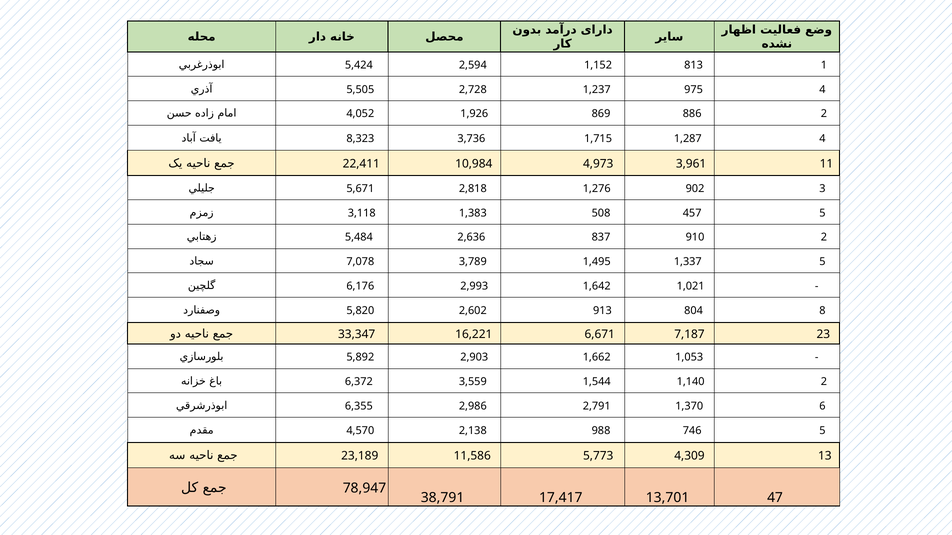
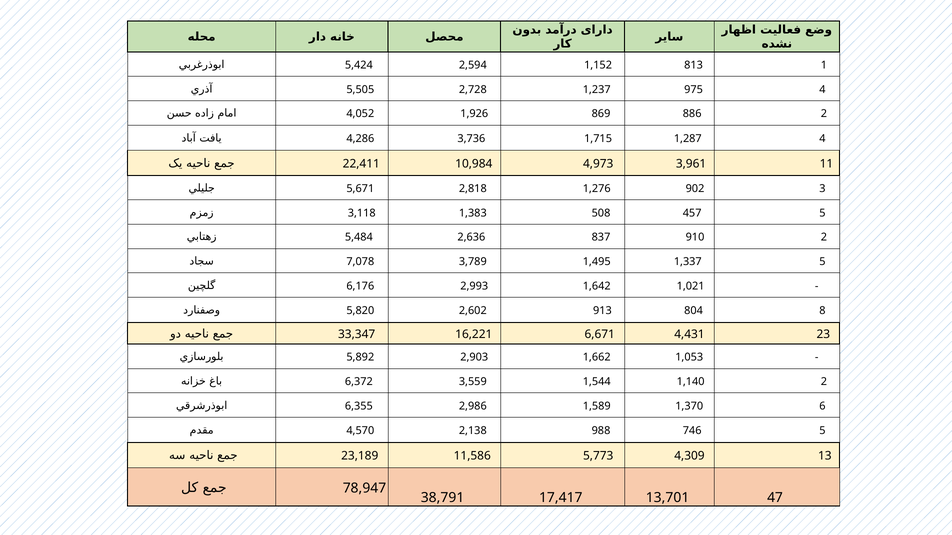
8,323: 8,323 -> 4,286
7,187: 7,187 -> 4,431
2,791: 2,791 -> 1,589
